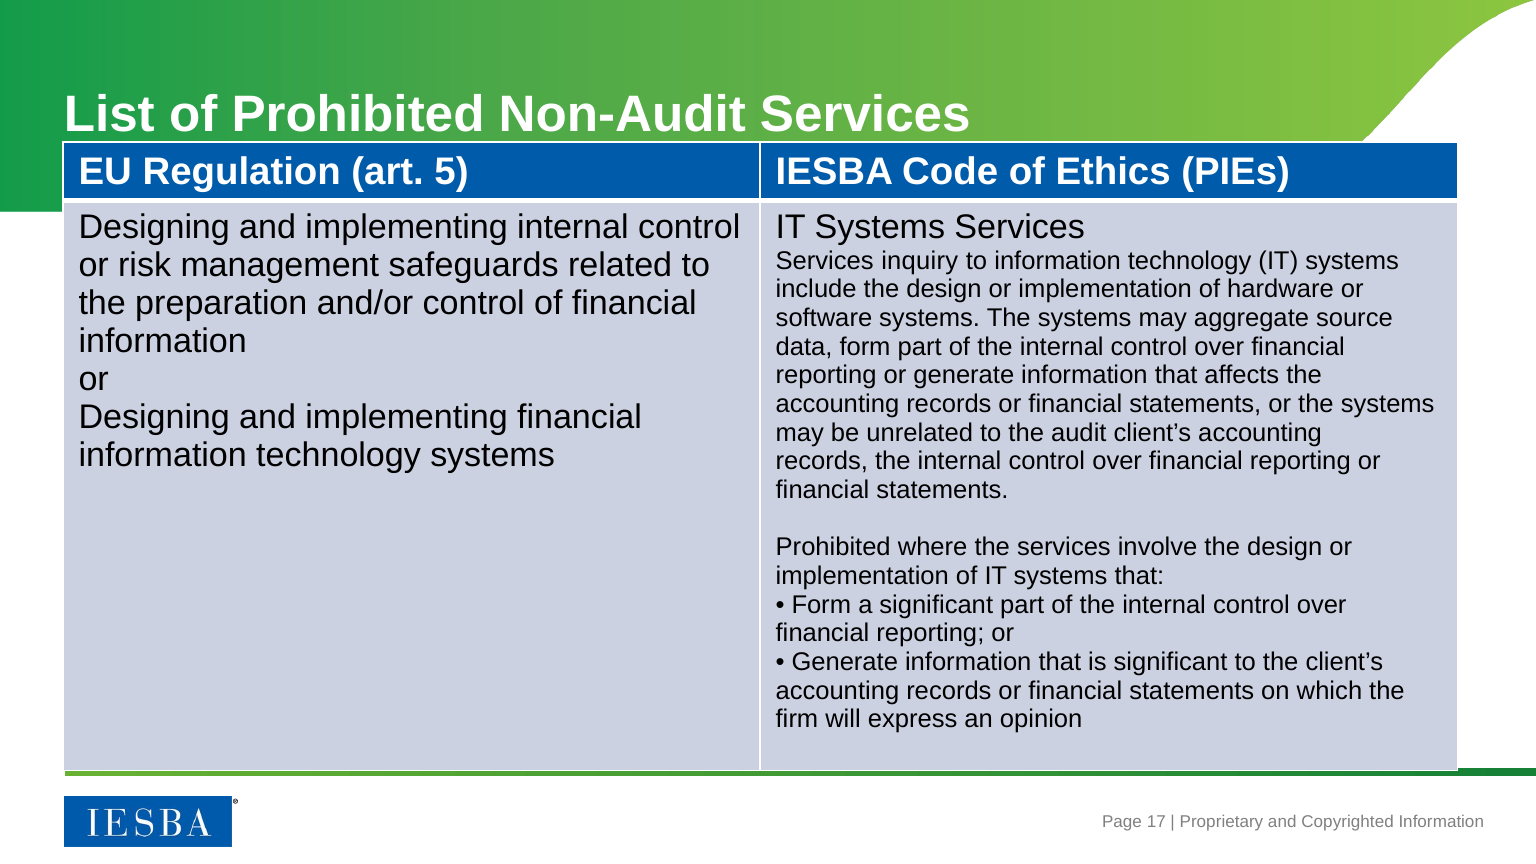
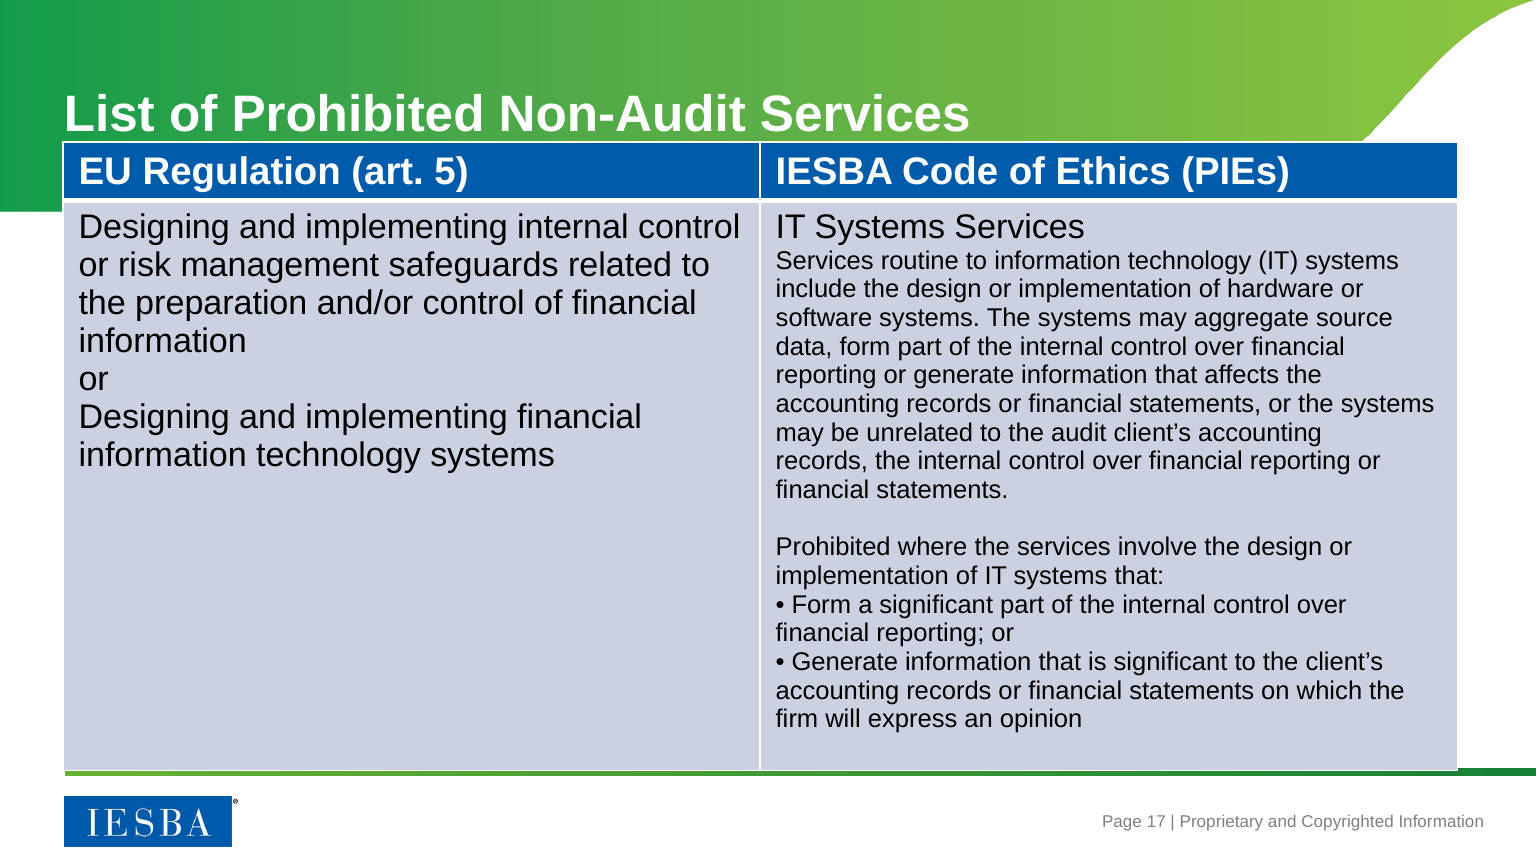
inquiry: inquiry -> routine
